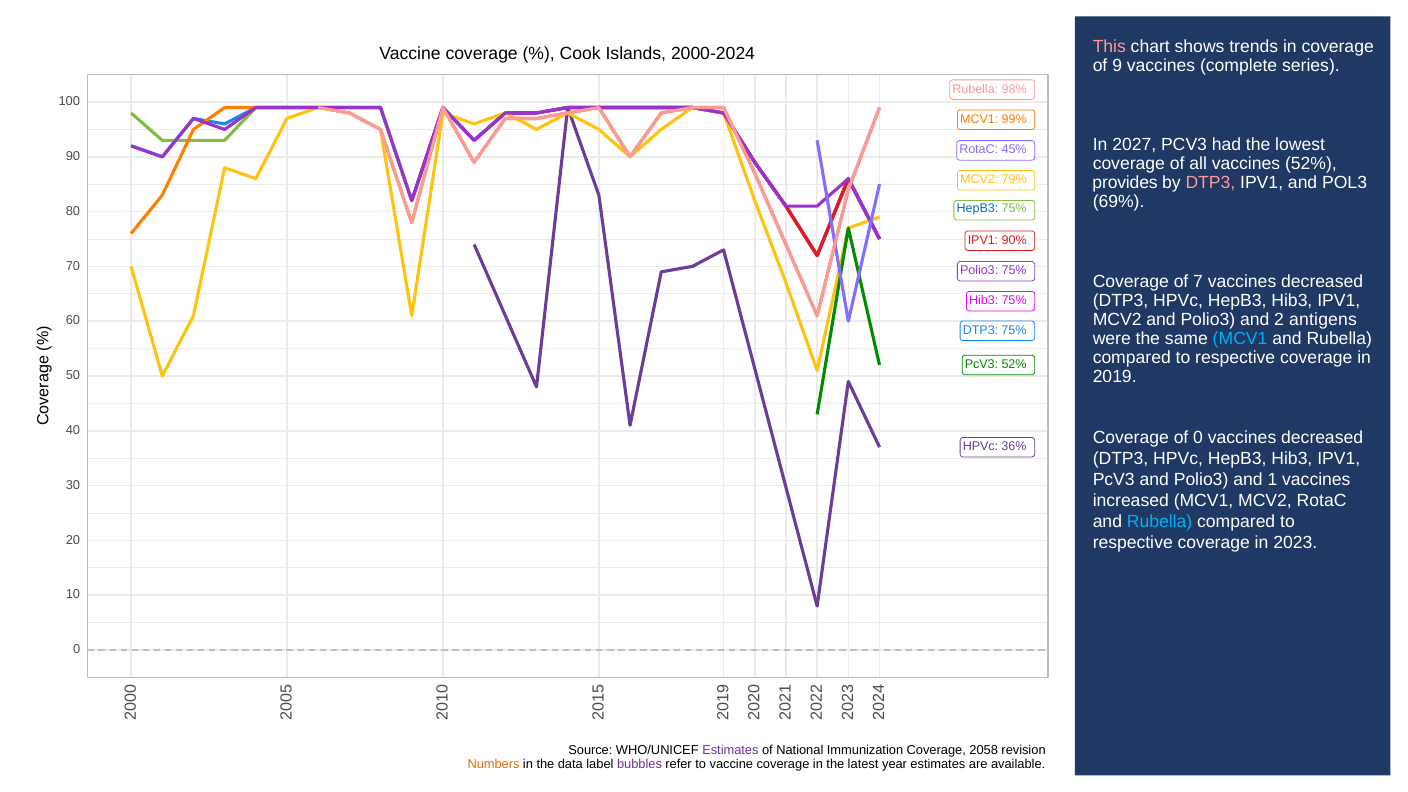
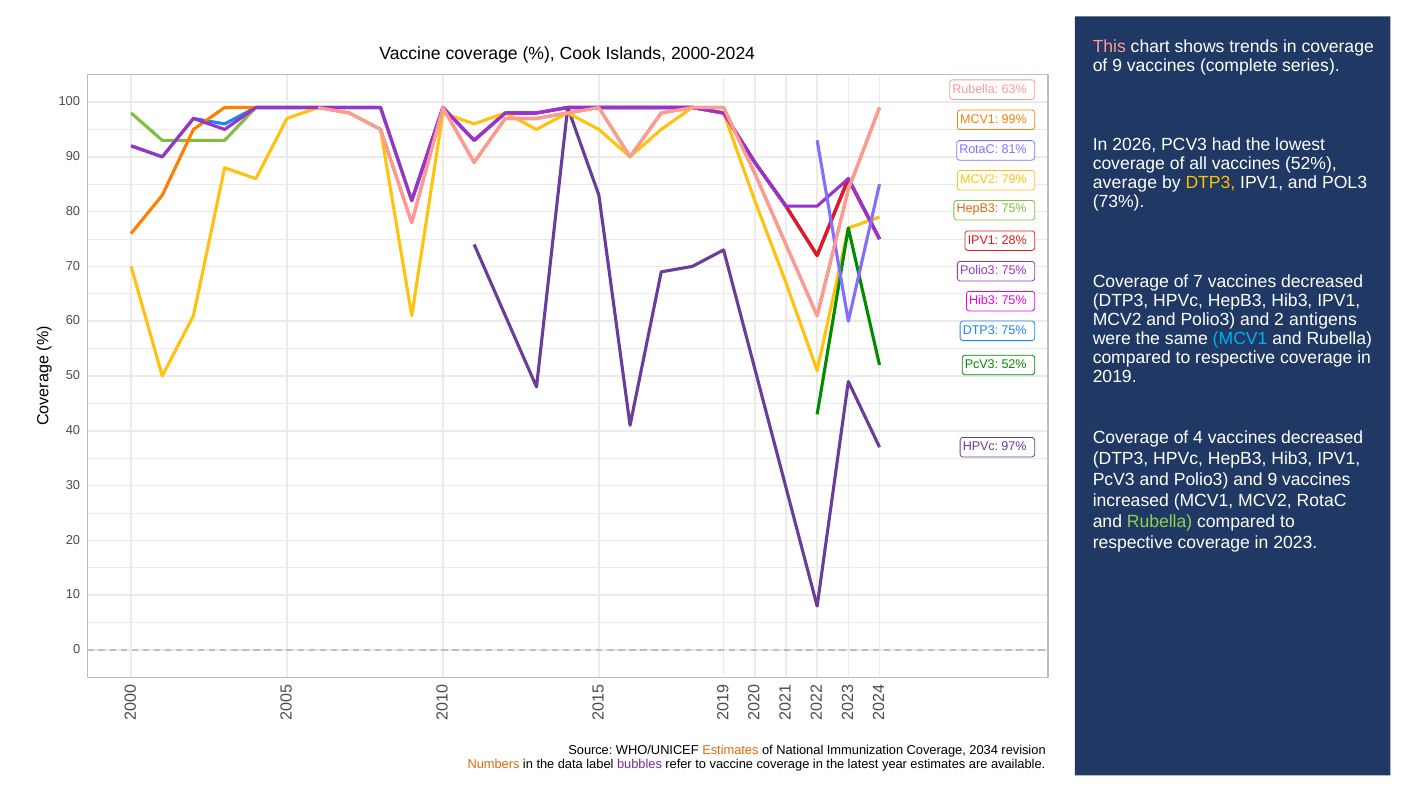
98%: 98% -> 63%
2027: 2027 -> 2026
45%: 45% -> 81%
provides: provides -> average
DTP3 at (1210, 183) colour: pink -> yellow
69%: 69% -> 73%
HepB3 at (977, 209) colour: blue -> orange
90%: 90% -> 28%
of 0: 0 -> 4
36%: 36% -> 97%
and 1: 1 -> 9
Rubella at (1160, 522) colour: light blue -> light green
Estimates at (730, 750) colour: purple -> orange
2058: 2058 -> 2034
